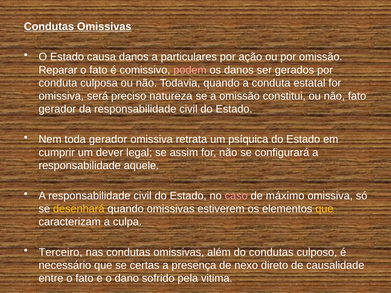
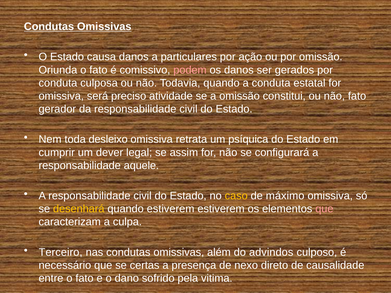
Reparar: Reparar -> Oriunda
natureza: natureza -> atividade
toda gerador: gerador -> desleixo
caso colour: pink -> yellow
quando omissivas: omissivas -> estiverem
que at (324, 209) colour: yellow -> pink
do condutas: condutas -> advindos
